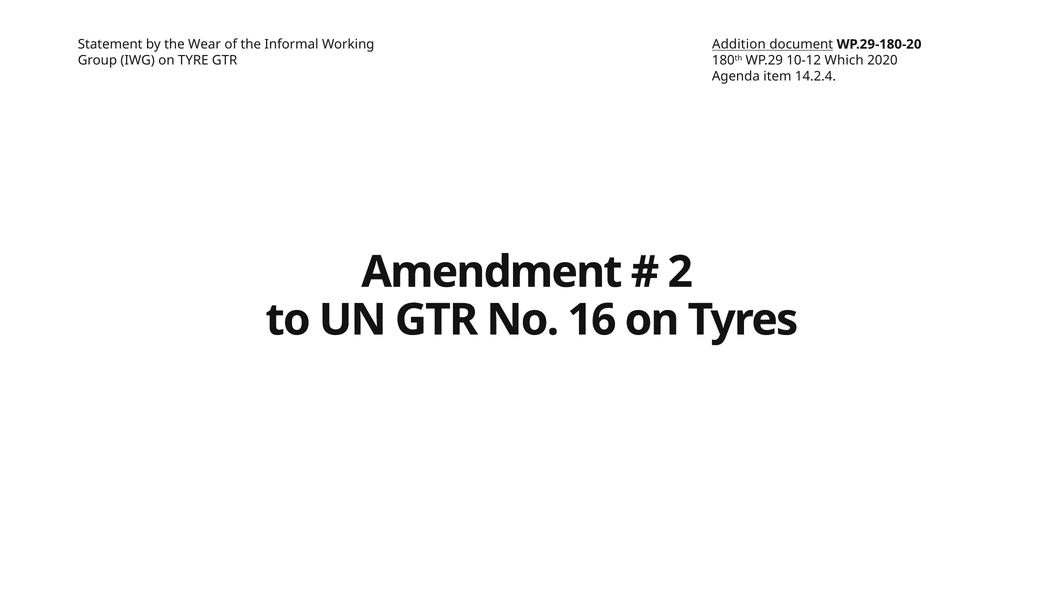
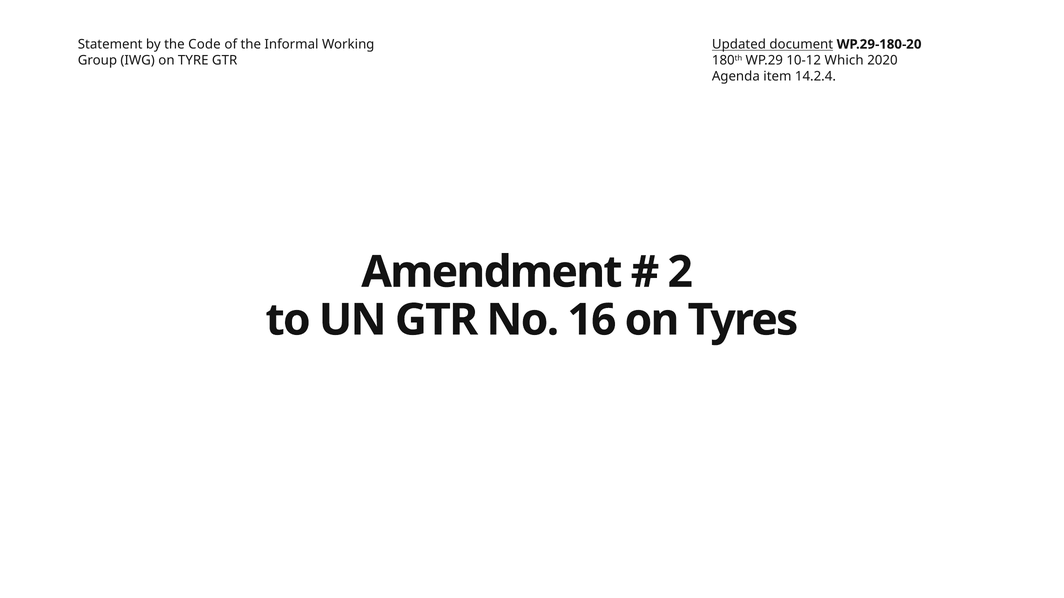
Wear: Wear -> Code
Addition: Addition -> Updated
